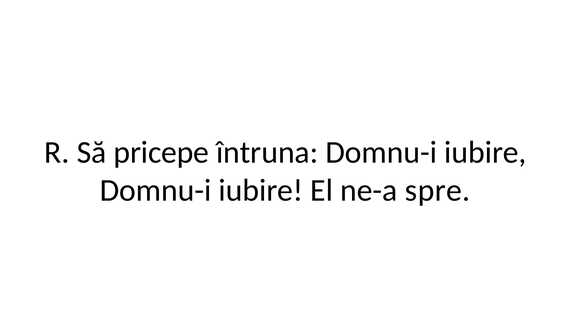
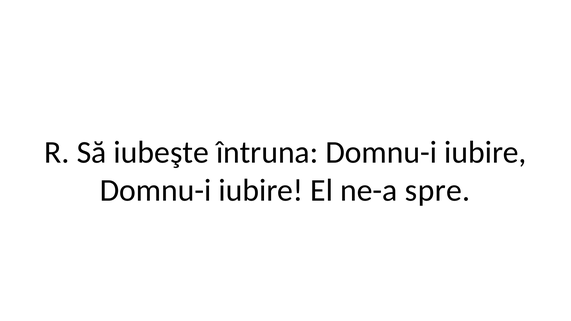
pricepe: pricepe -> iubeşte
